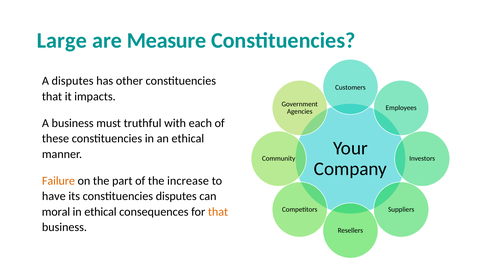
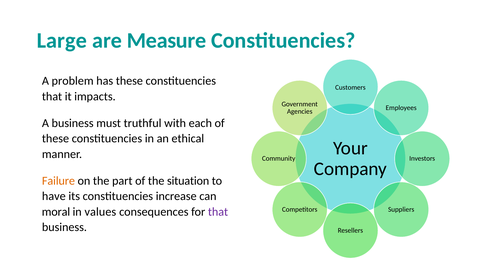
A disputes: disputes -> problem
has other: other -> these
increase: increase -> situation
constituencies disputes: disputes -> increase
in ethical: ethical -> values
that at (218, 212) colour: orange -> purple
